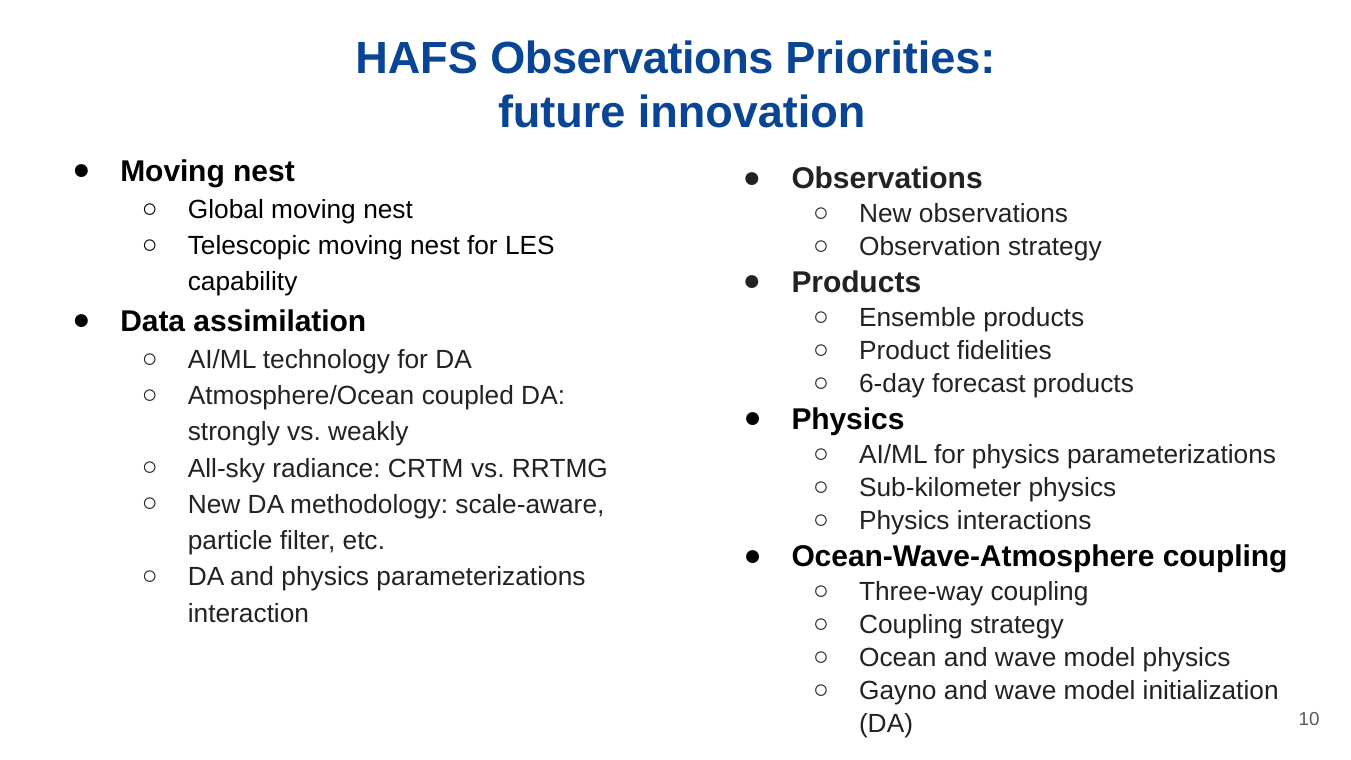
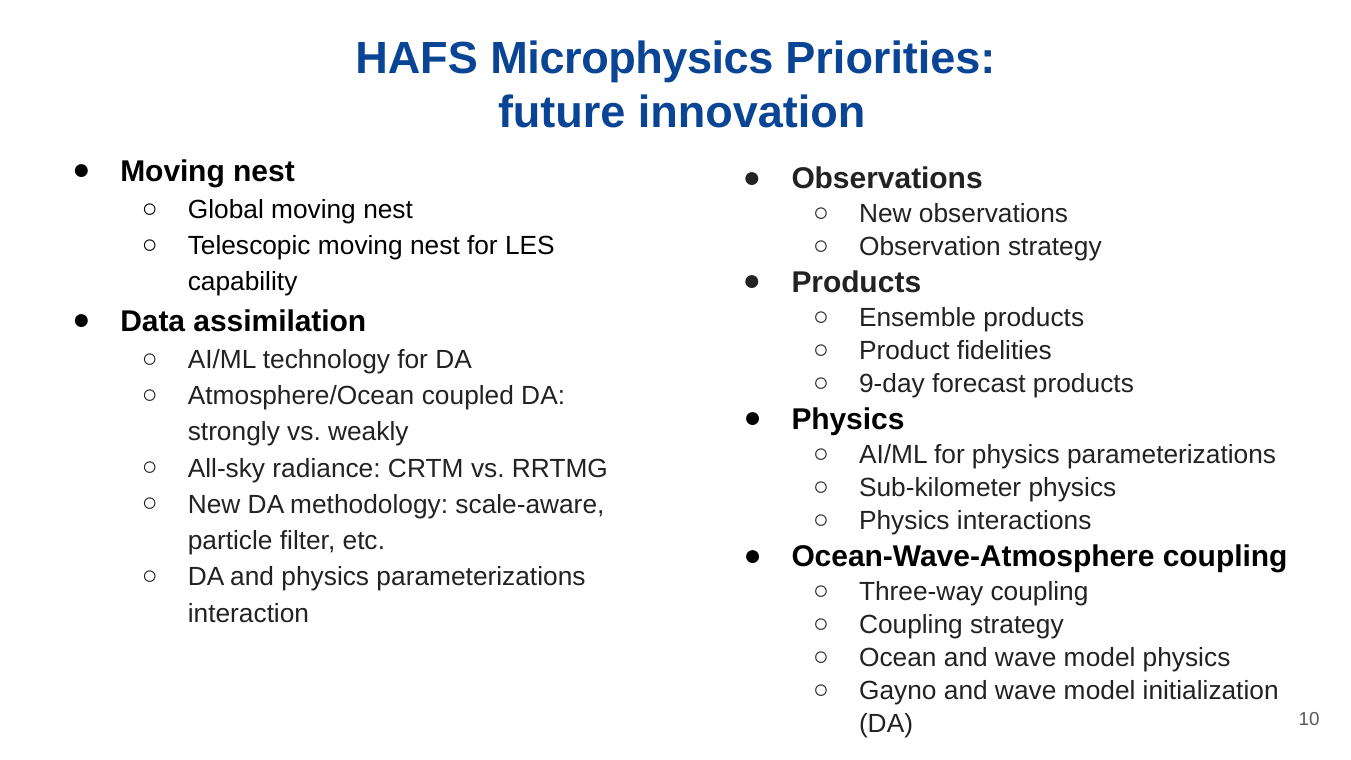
HAFS Observations: Observations -> Microphysics
6-day: 6-day -> 9-day
